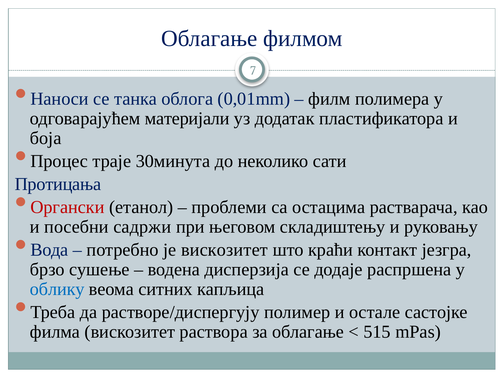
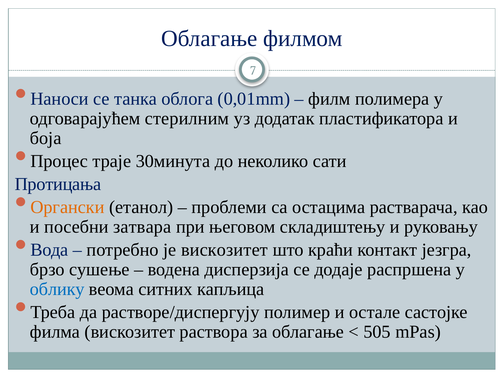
материјали: материјали -> стерилним
Органски colour: red -> orange
садржи: садржи -> затвара
515: 515 -> 505
